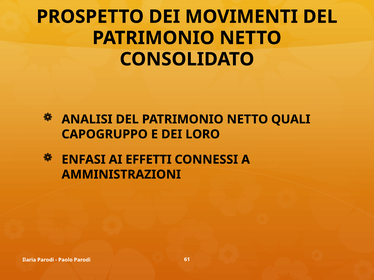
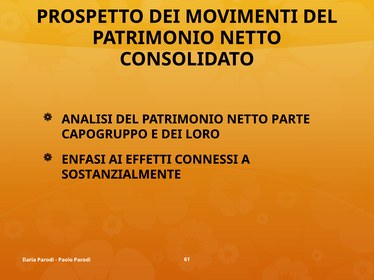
QUALI: QUALI -> PARTE
AMMINISTRAZIONI: AMMINISTRAZIONI -> SOSTANZIALMENTE
